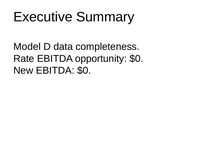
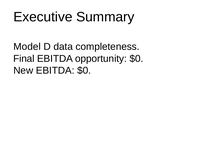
Rate: Rate -> Final
